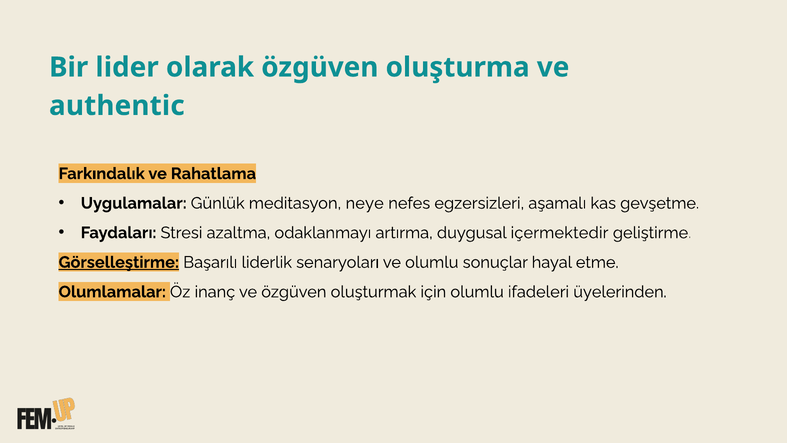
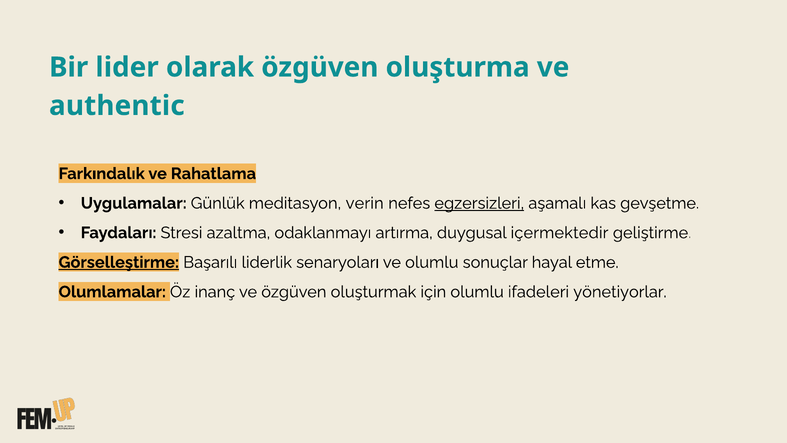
neye: neye -> verin
egzersizleri underline: none -> present
üyelerinden: üyelerinden -> yönetiyorlar
